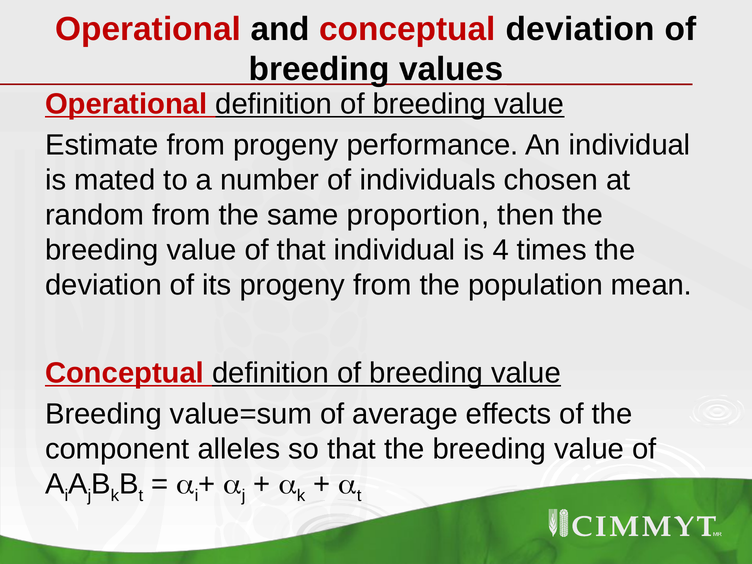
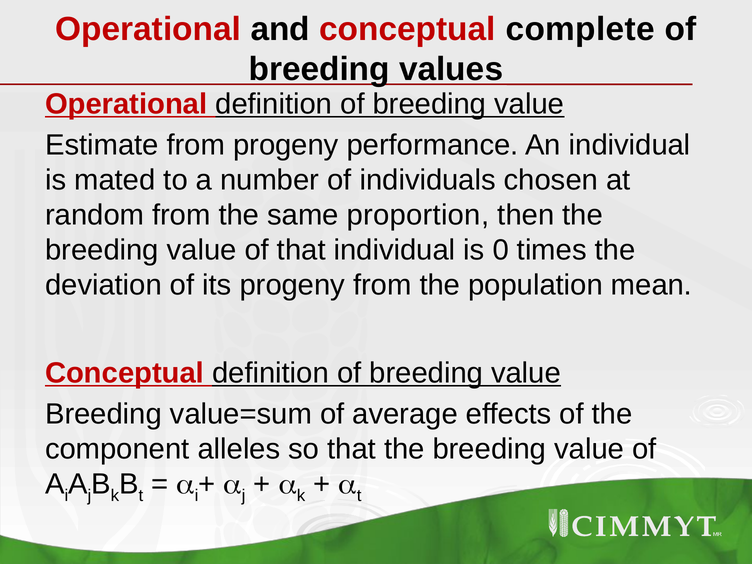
conceptual deviation: deviation -> complete
4: 4 -> 0
